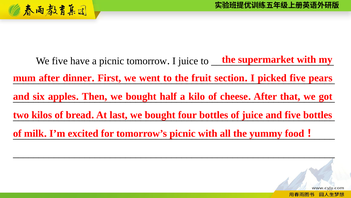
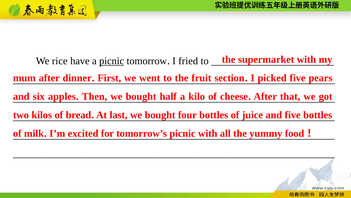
We five: five -> rice
picnic at (112, 61) underline: none -> present
I juice: juice -> fried
